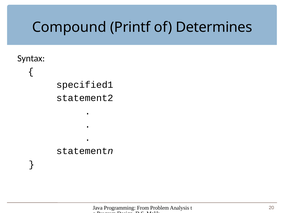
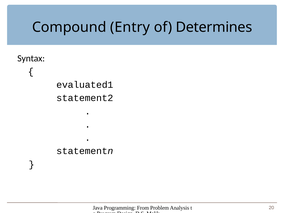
Printf: Printf -> Entry
specified1: specified1 -> evaluated1
